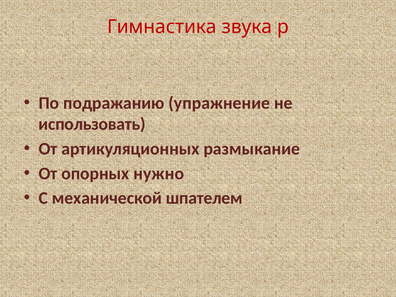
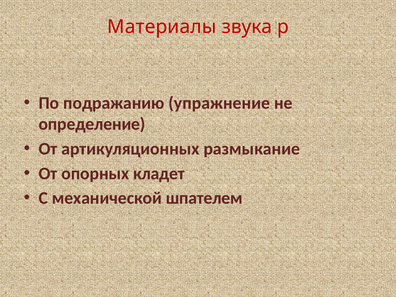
Гимнастика: Гимнастика -> Материалы
использовать: использовать -> определение
нужно: нужно -> кладет
